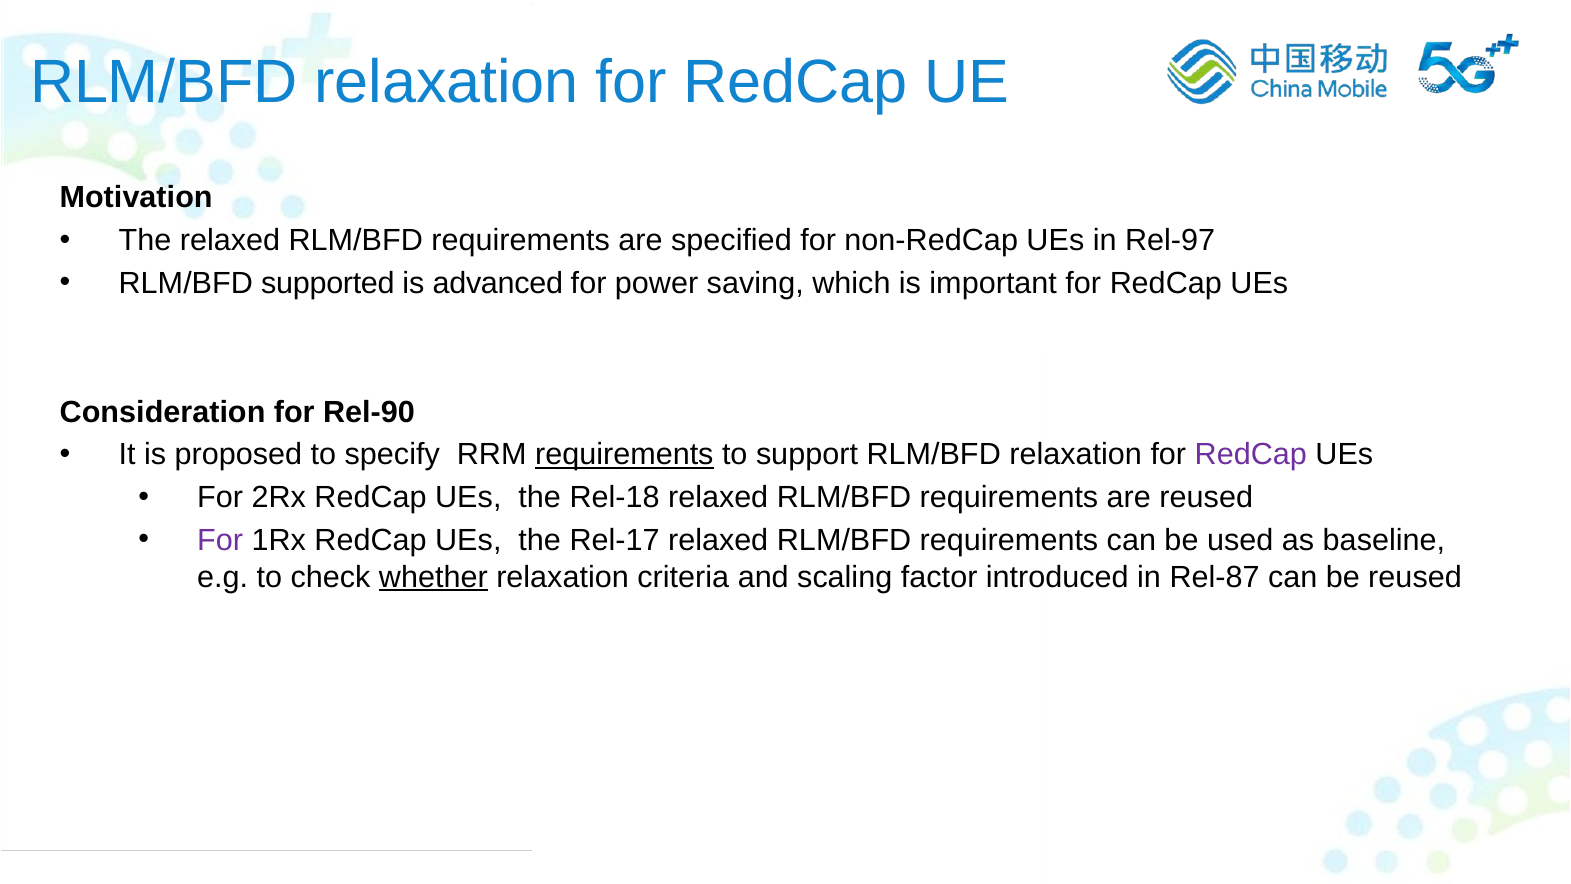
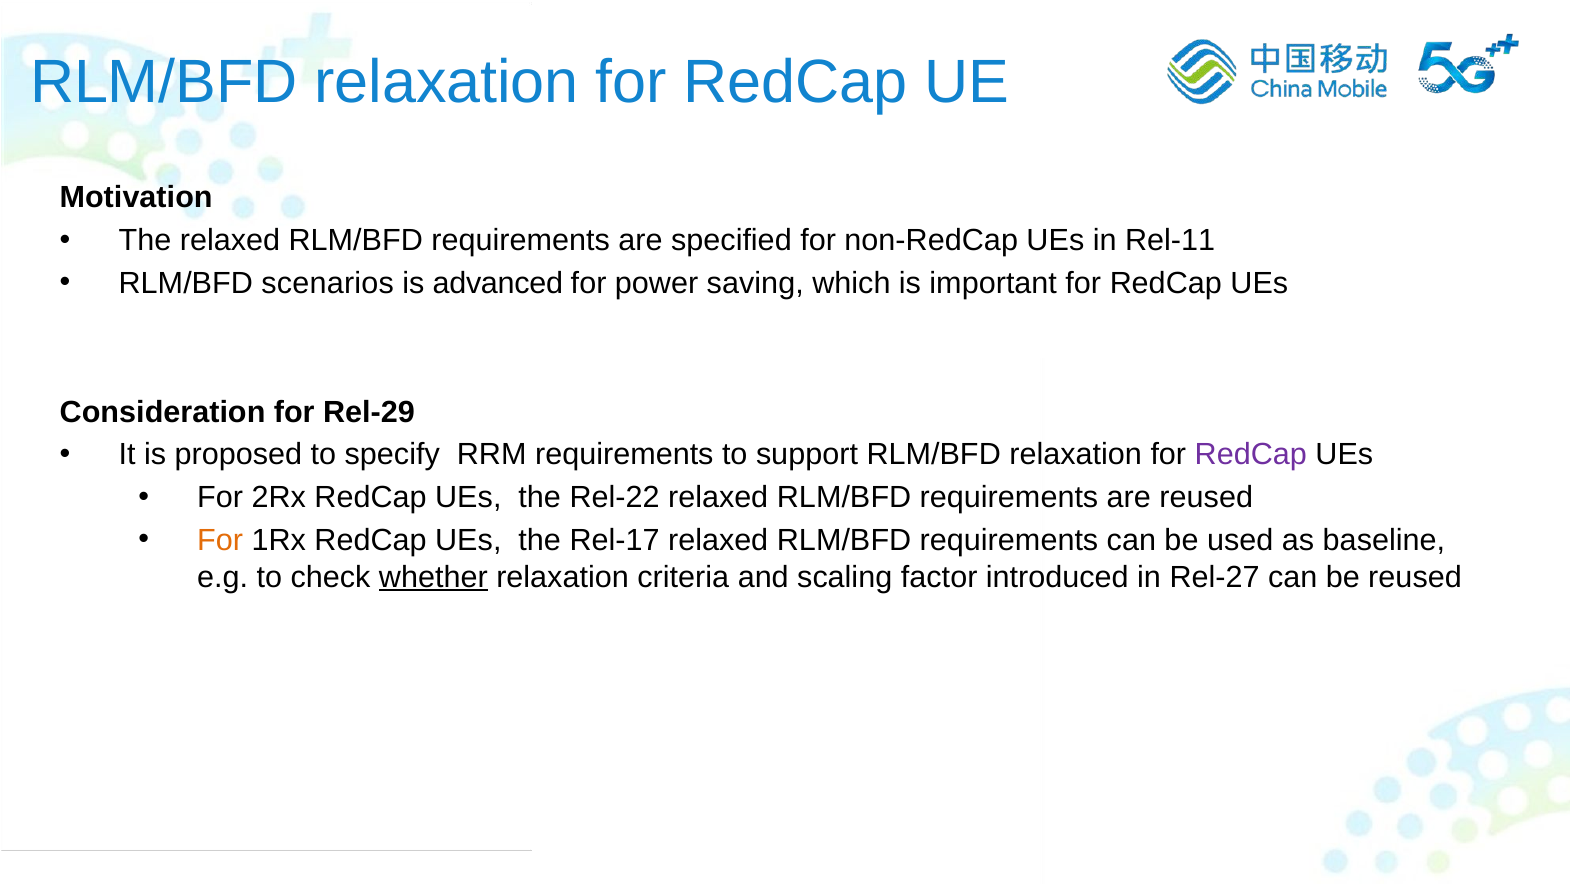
Rel-97: Rel-97 -> Rel-11
supported: supported -> scenarios
Rel-90: Rel-90 -> Rel-29
requirements at (624, 455) underline: present -> none
Rel-18: Rel-18 -> Rel-22
For at (220, 540) colour: purple -> orange
Rel-87: Rel-87 -> Rel-27
